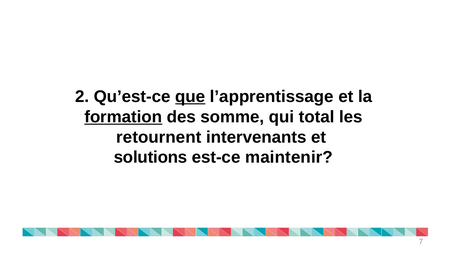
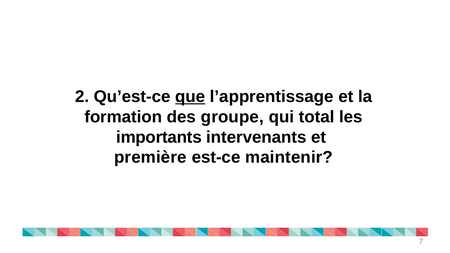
formation underline: present -> none
somme: somme -> groupe
retournent: retournent -> importants
solutions: solutions -> première
